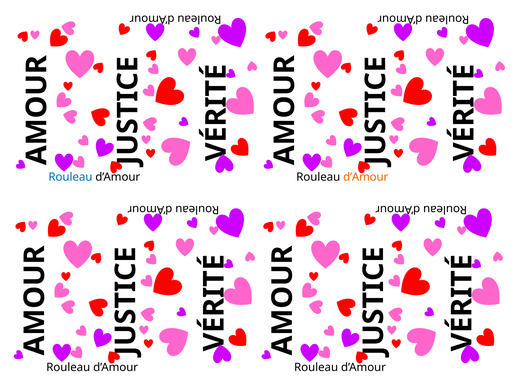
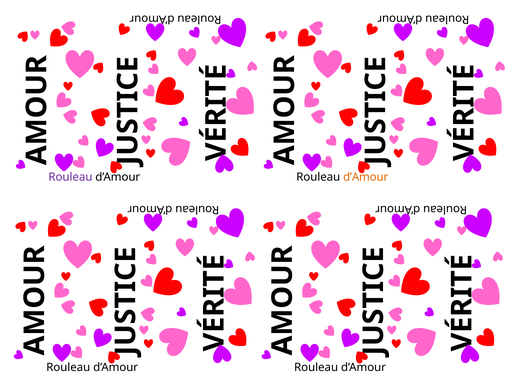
Rouleau at (70, 177) colour: blue -> purple
